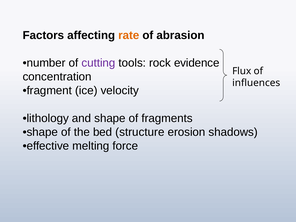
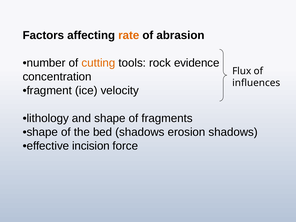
cutting colour: purple -> orange
bed structure: structure -> shadows
melting: melting -> incision
